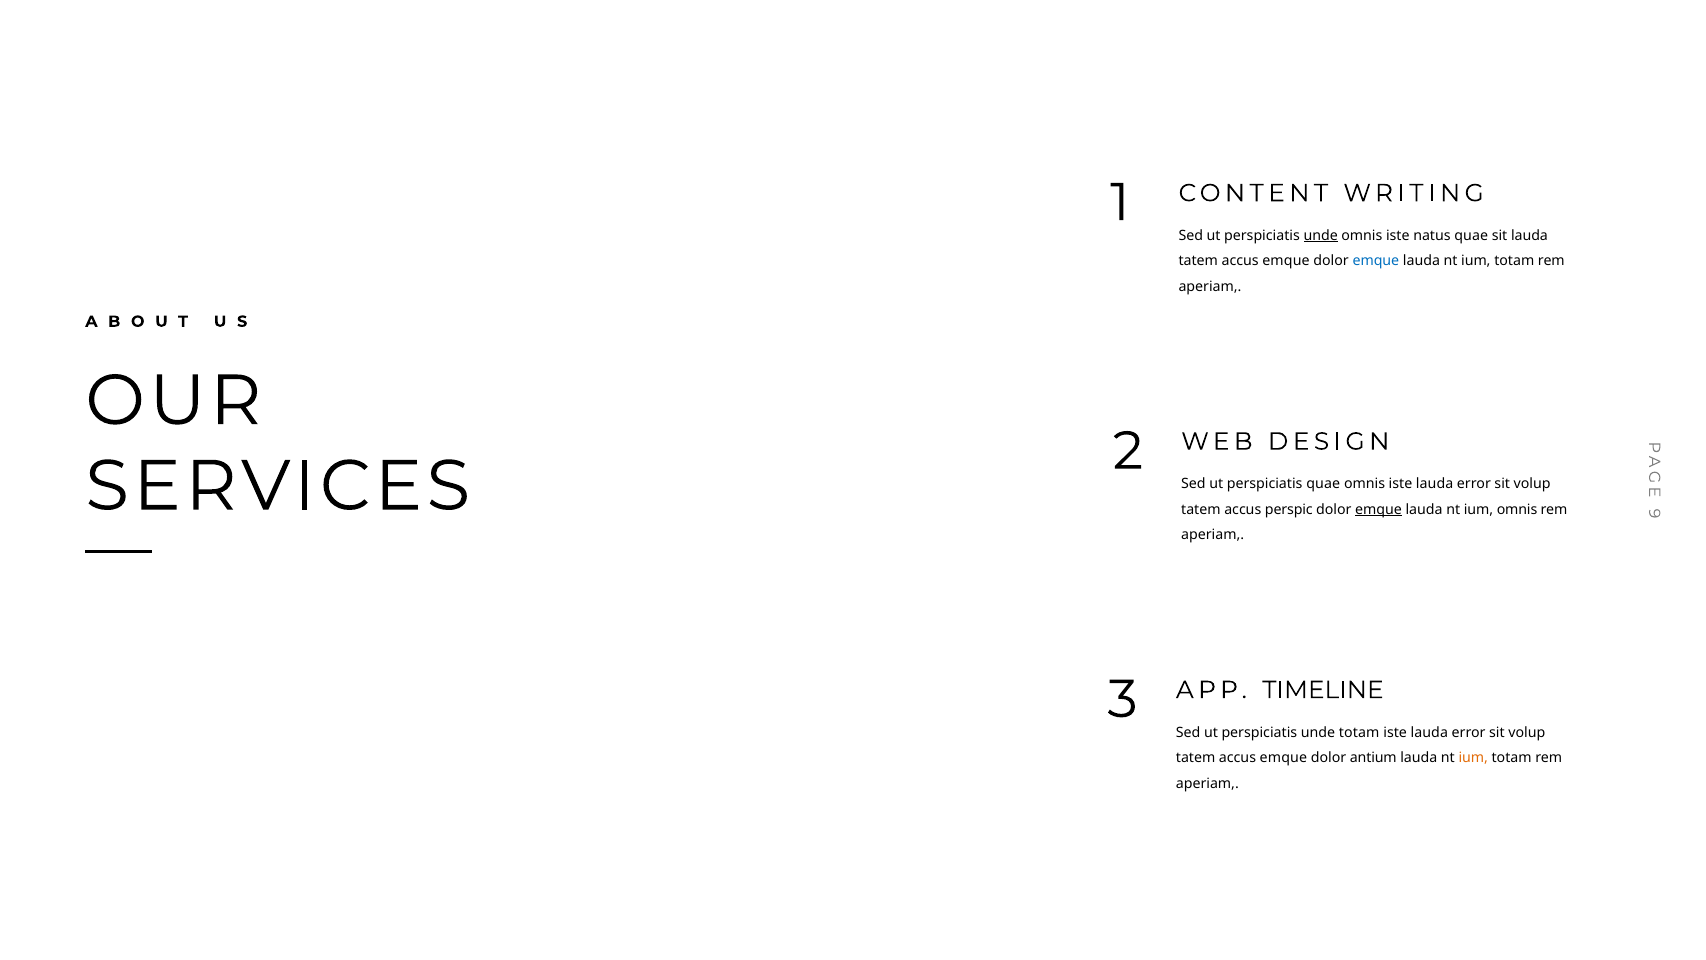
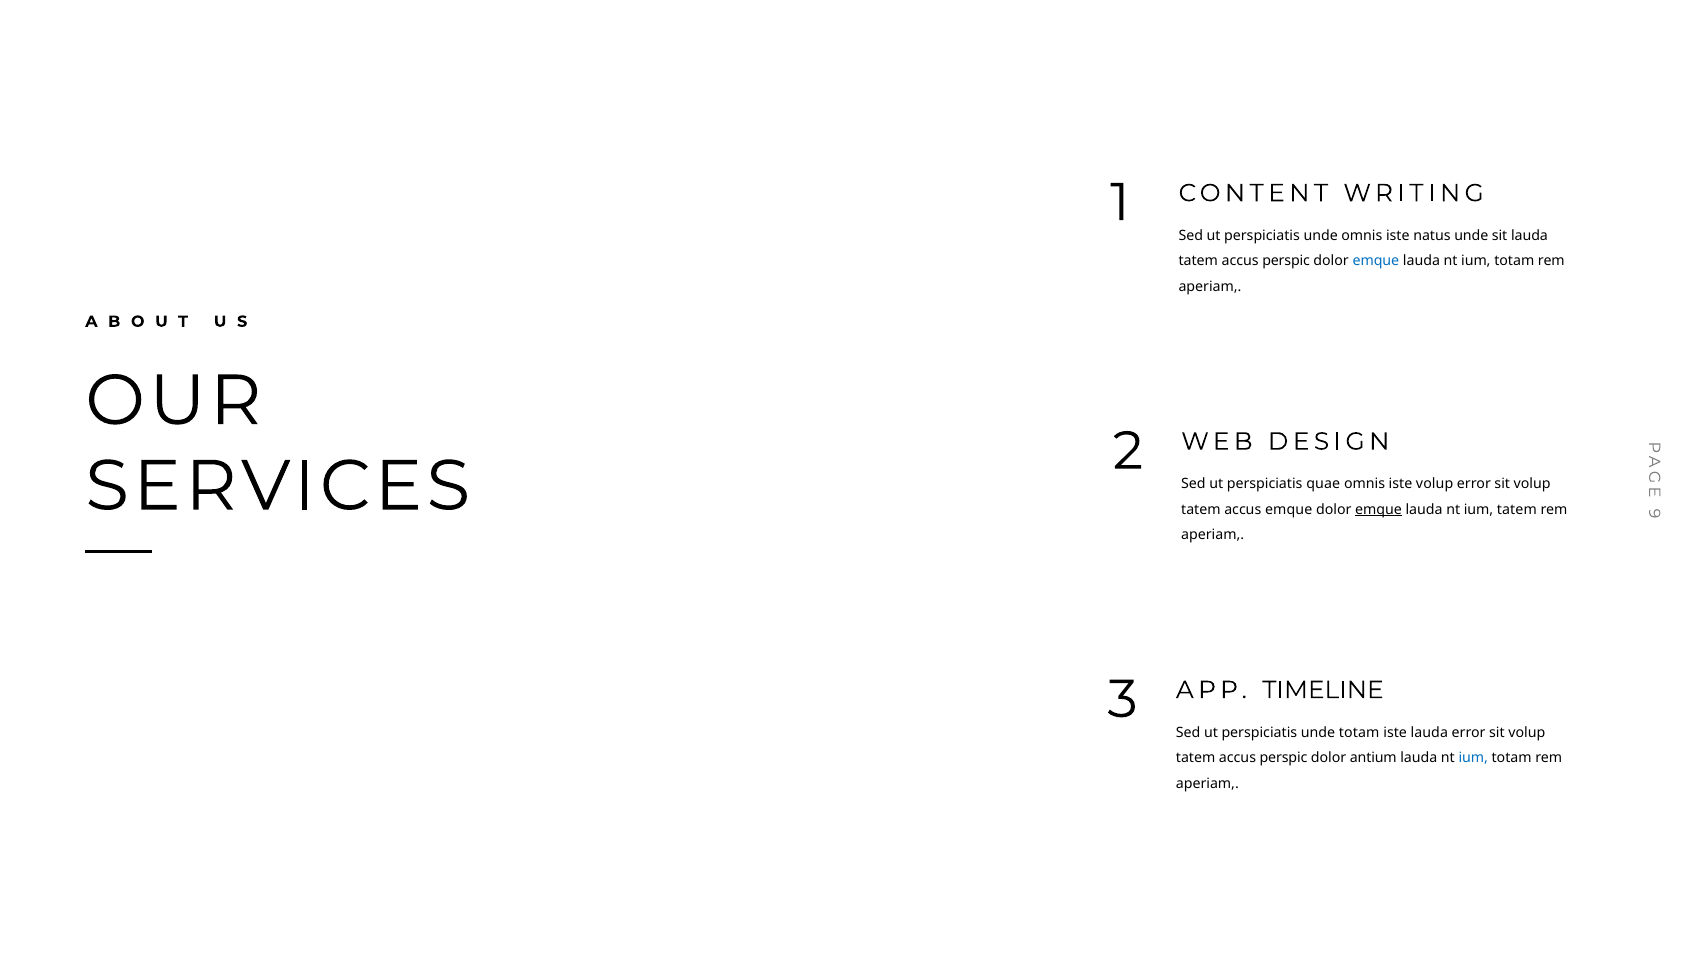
unde at (1321, 236) underline: present -> none
natus quae: quae -> unde
emque at (1286, 261): emque -> perspic
omnis iste lauda: lauda -> volup
accus perspic: perspic -> emque
ium omnis: omnis -> tatem
emque at (1283, 758): emque -> perspic
ium at (1473, 758) colour: orange -> blue
